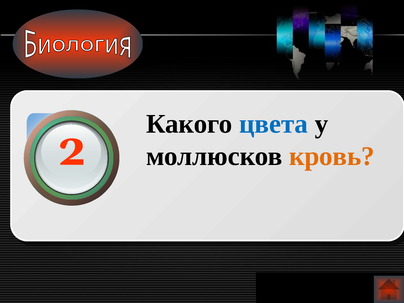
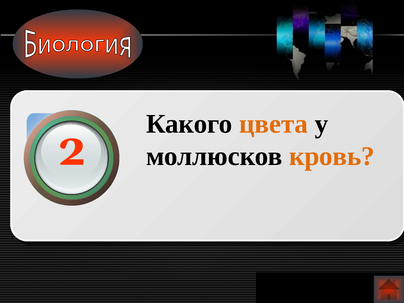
цвета colour: blue -> orange
